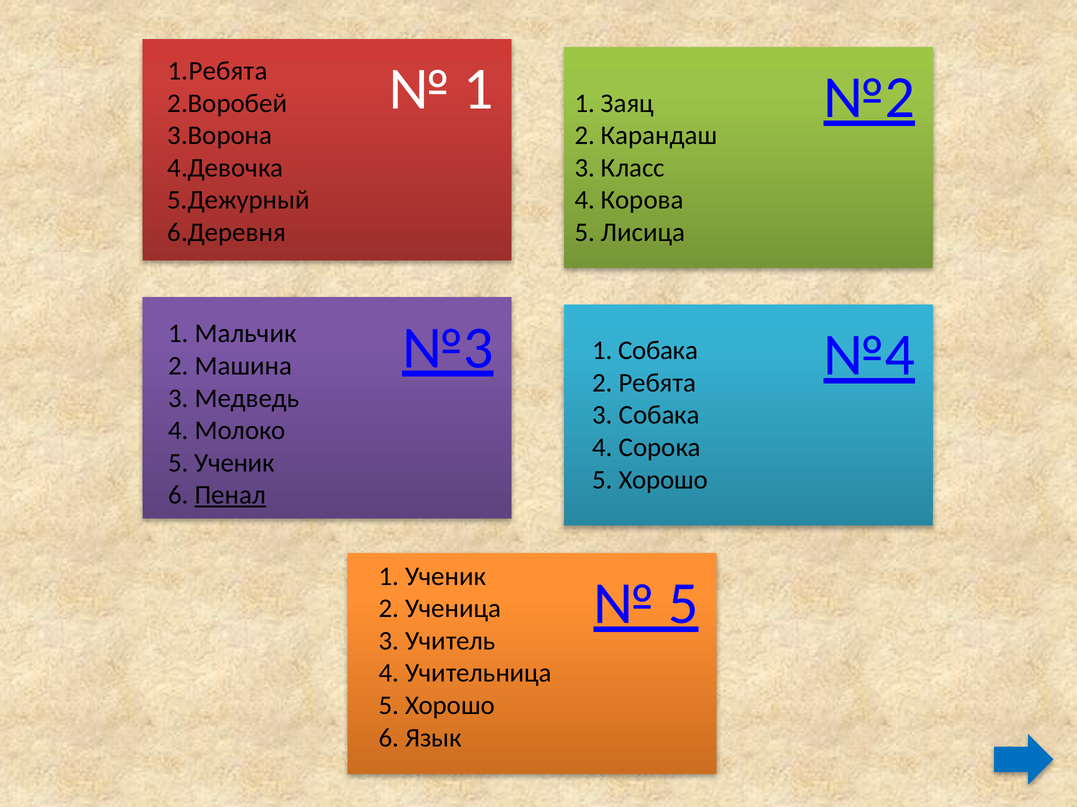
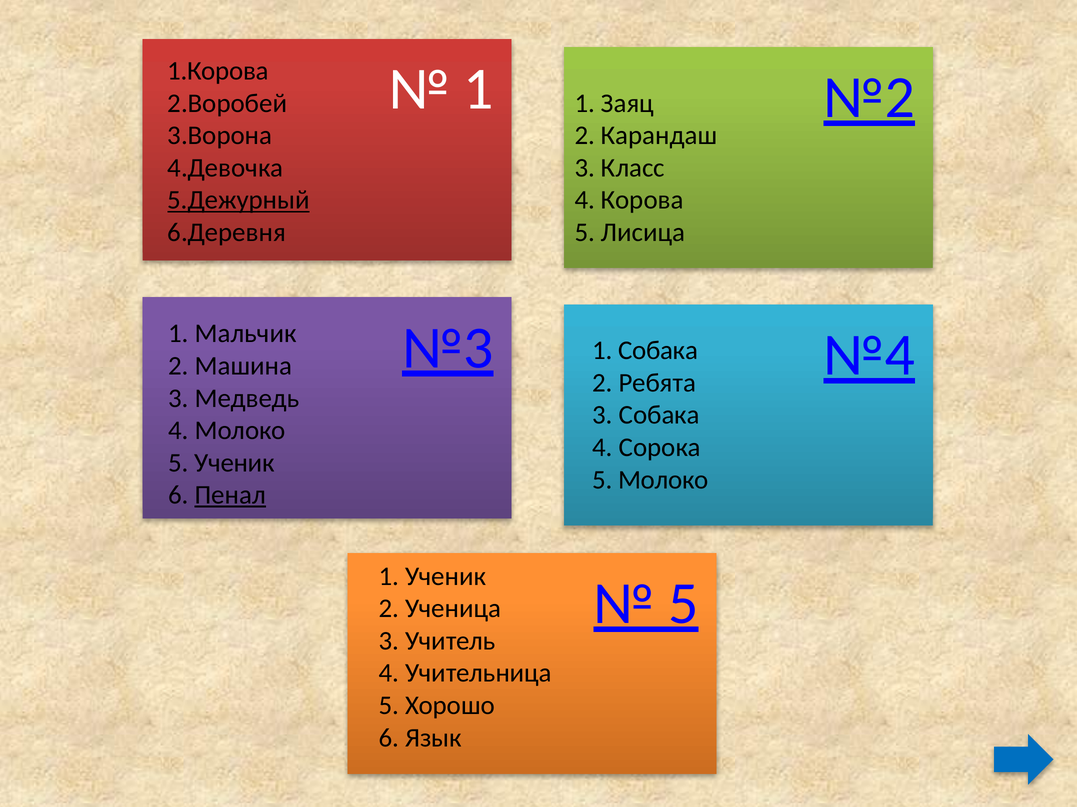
1.Ребята: 1.Ребята -> 1.Корова
5.Дежурный underline: none -> present
Хорошо at (663, 480): Хорошо -> Молоко
